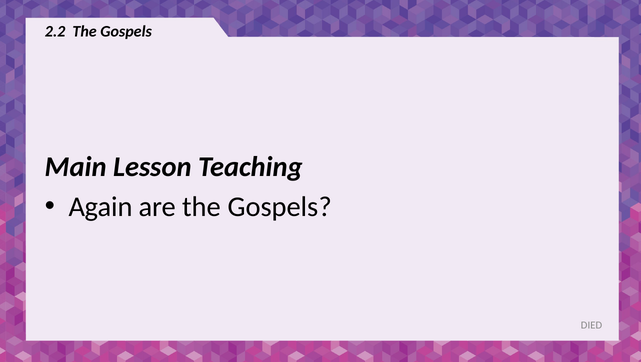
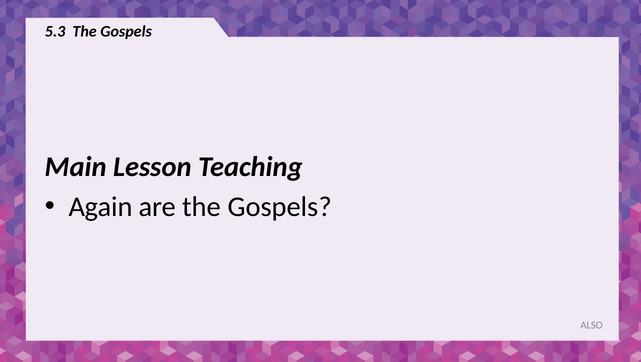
2.2: 2.2 -> 5.3
DIED: DIED -> ALSO
